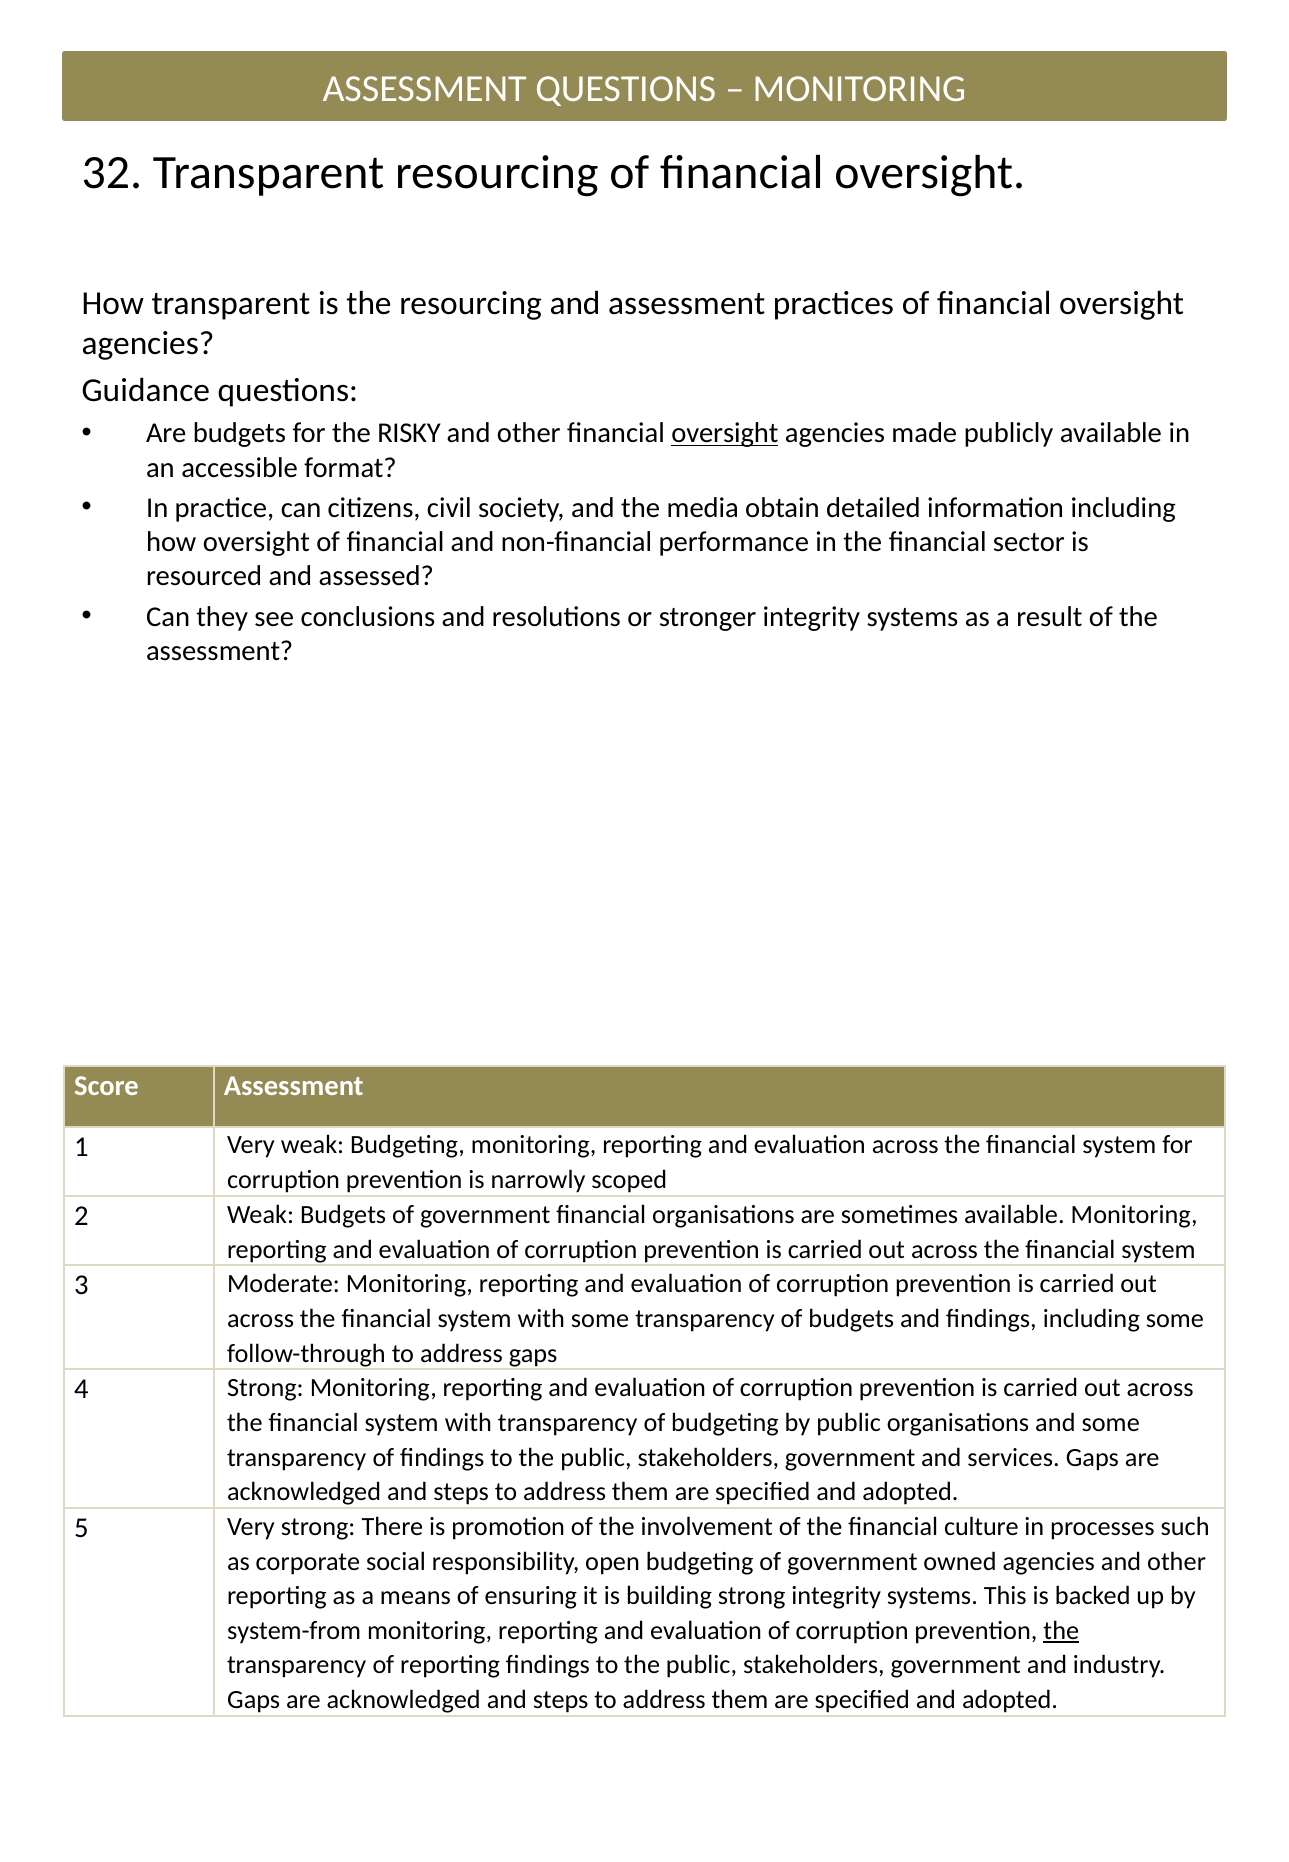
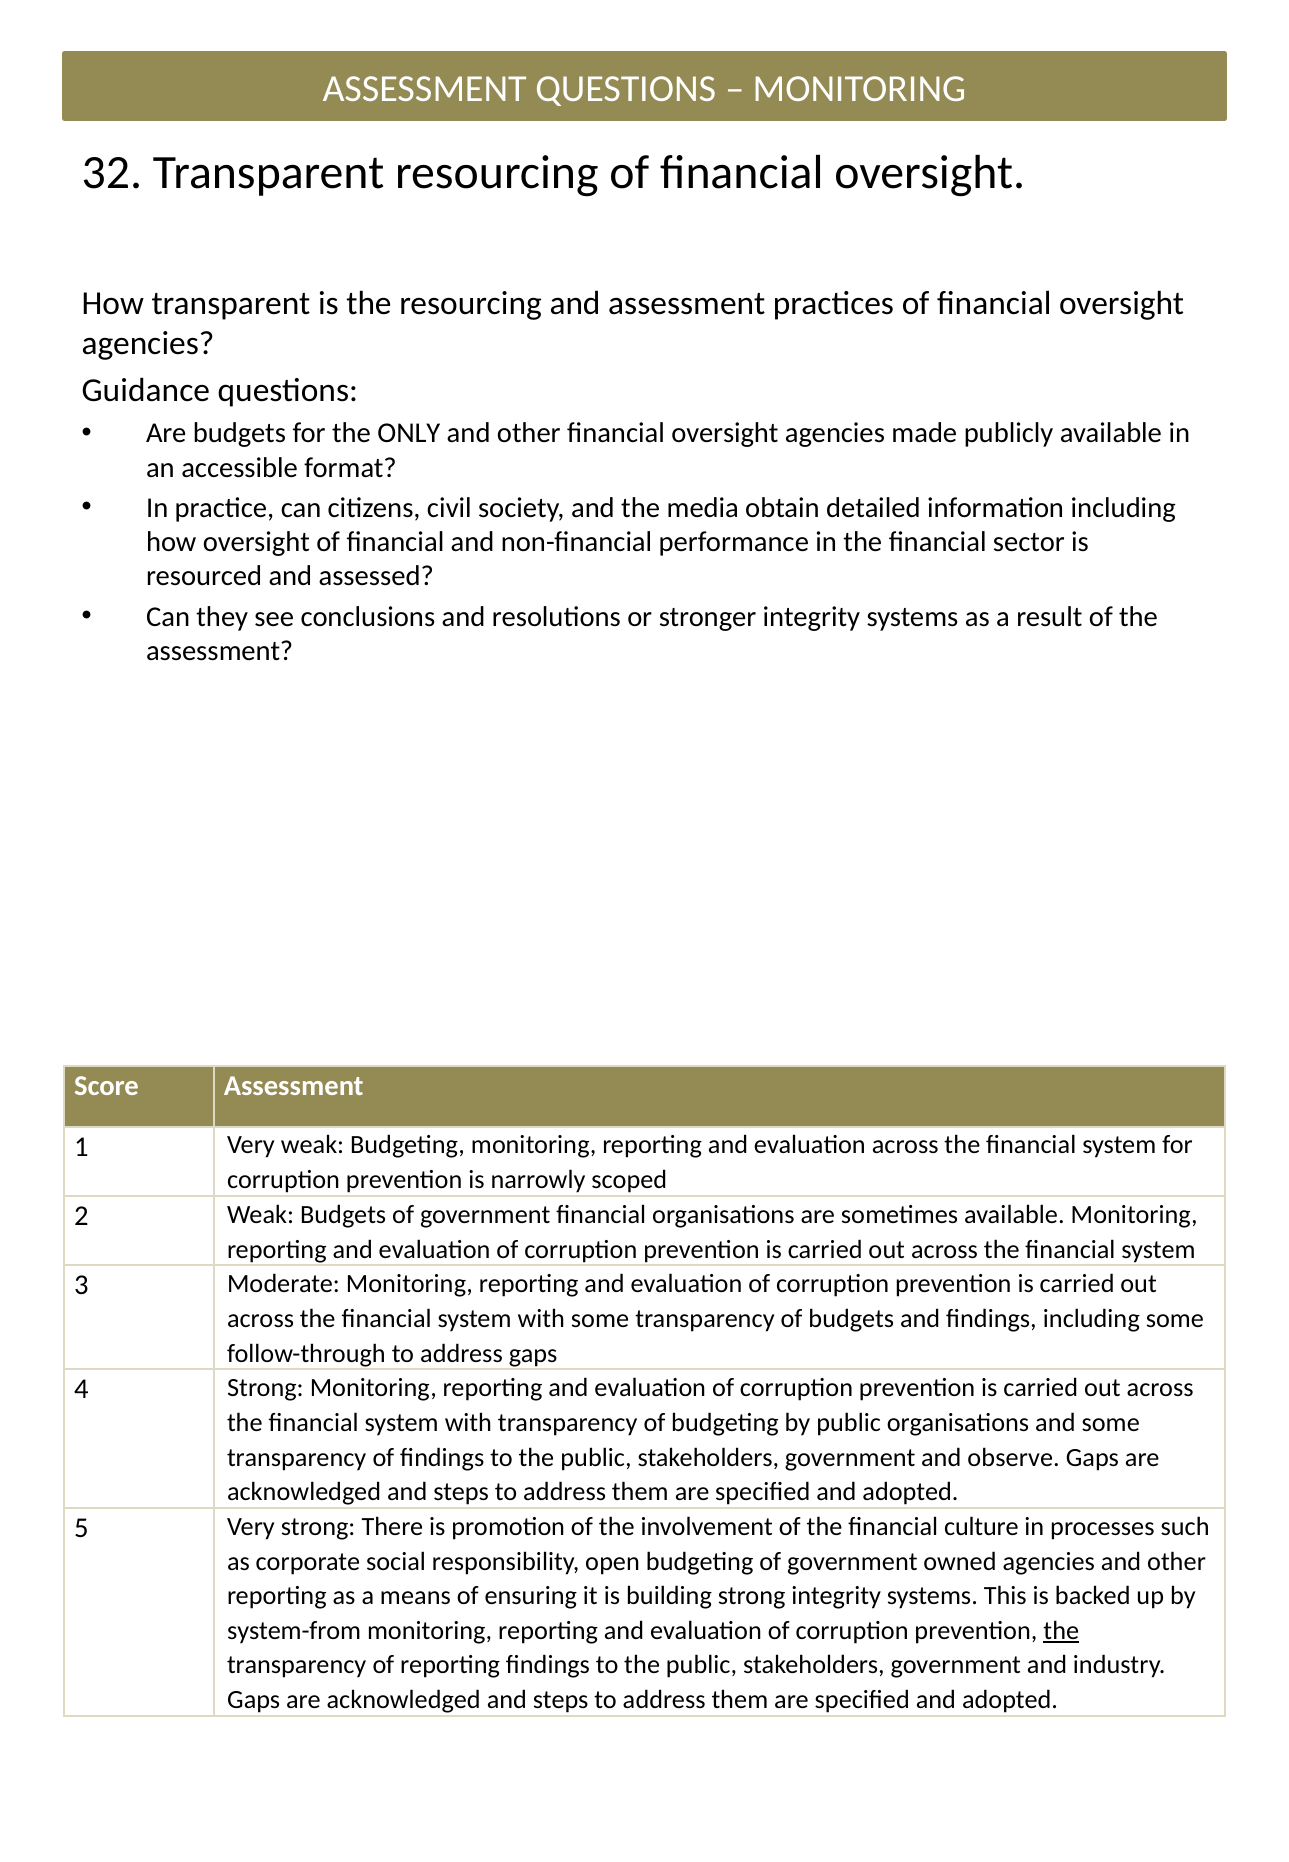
RISKY: RISKY -> ONLY
oversight at (725, 433) underline: present -> none
services: services -> observe
